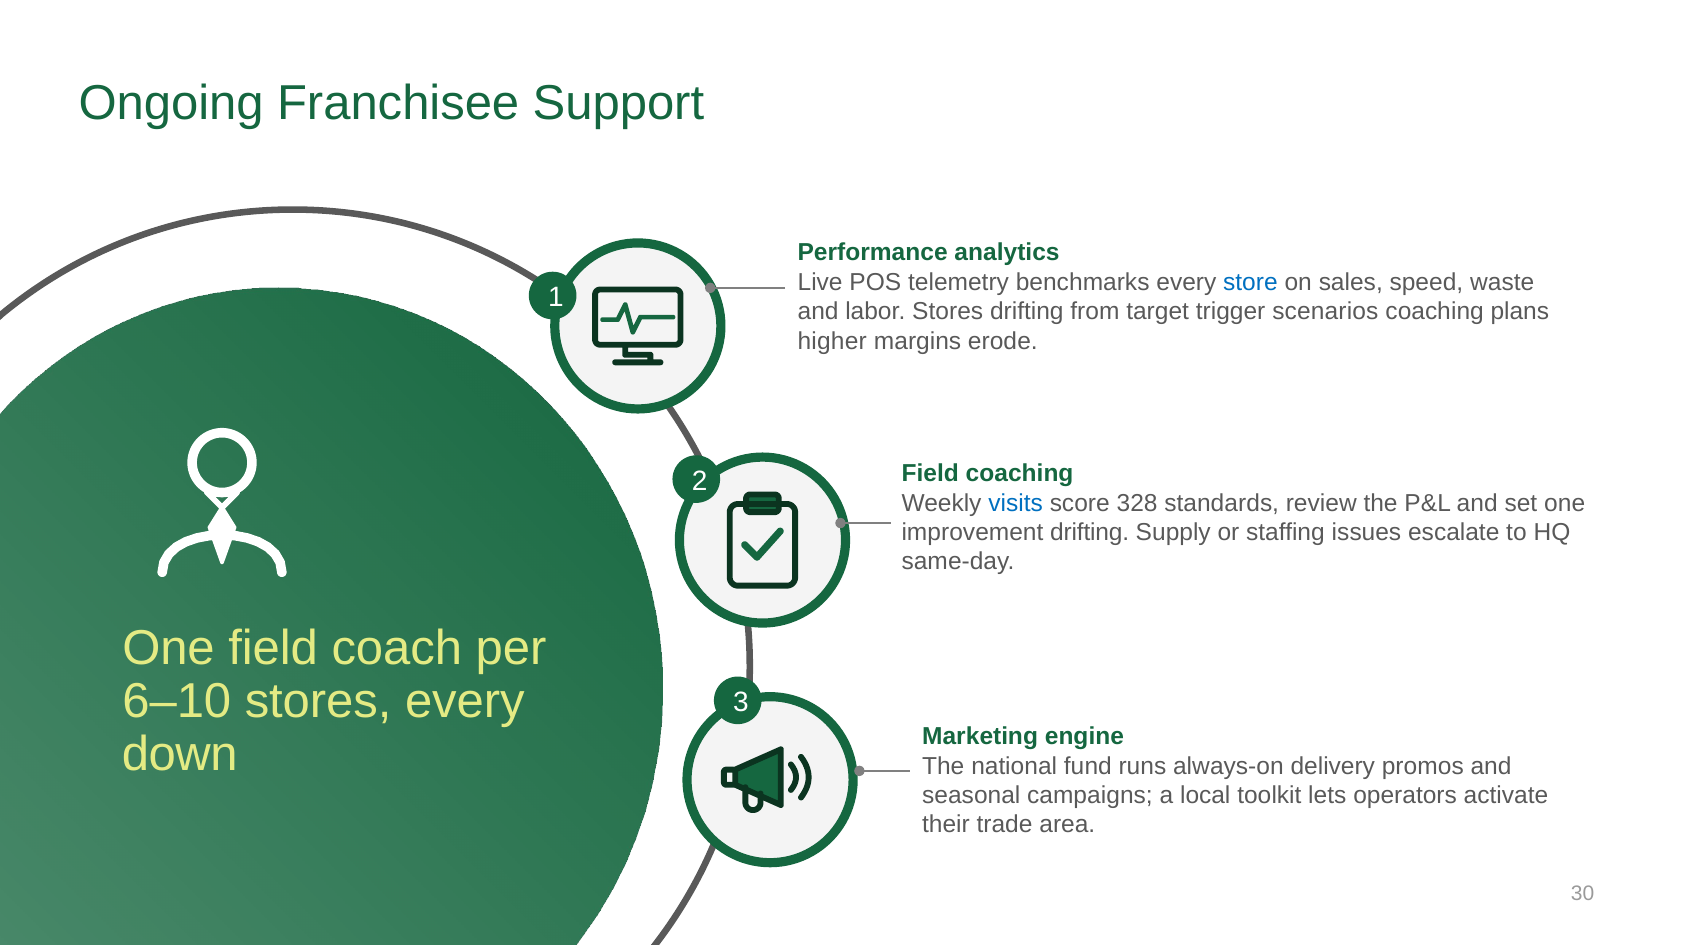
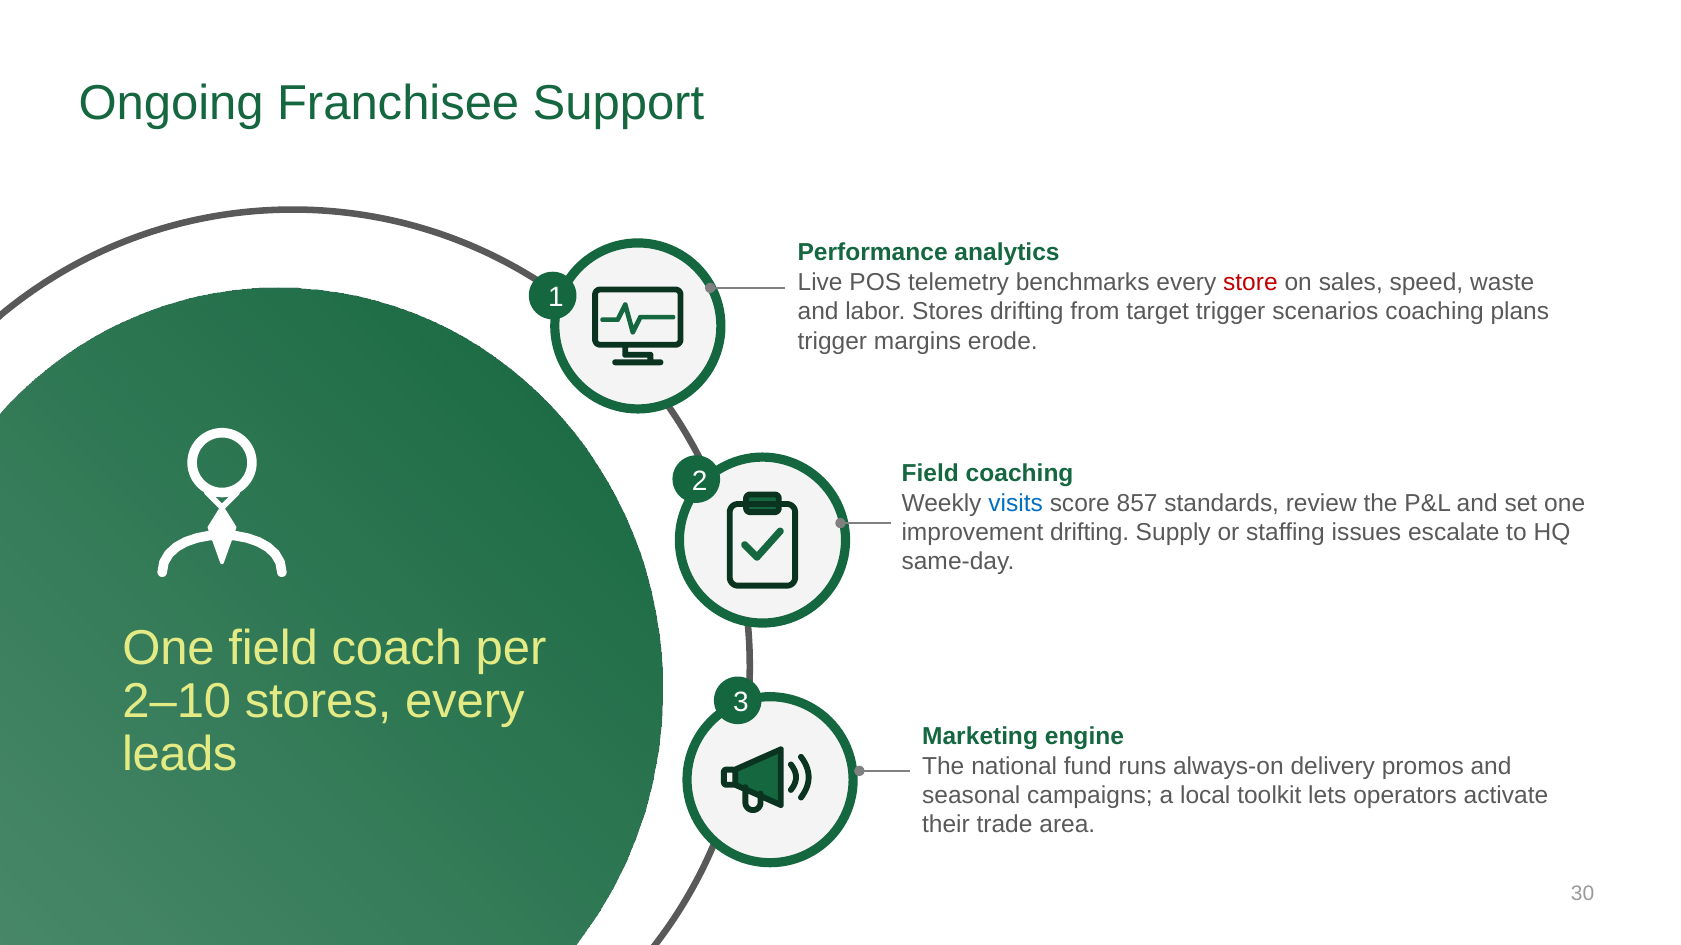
store colour: blue -> red
higher at (832, 341): higher -> trigger
328: 328 -> 857
6–10: 6–10 -> 2–10
down: down -> leads
